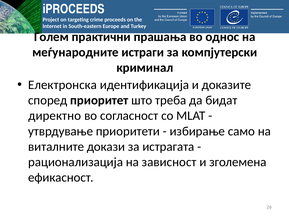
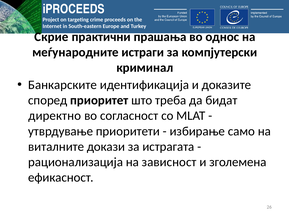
Голем: Голем -> Скрие
Електронска: Електронска -> Банкарските
